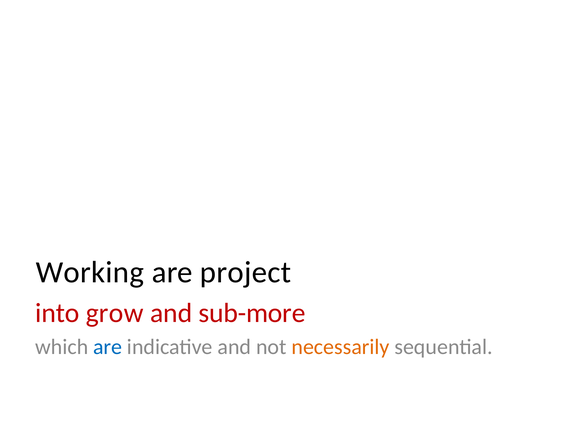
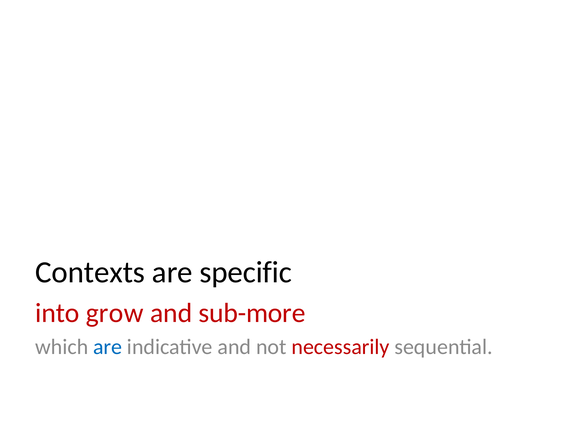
Working: Working -> Contexts
project: project -> specific
necessarily colour: orange -> red
